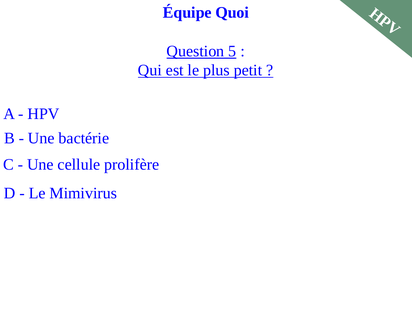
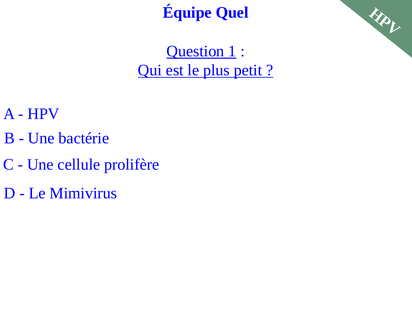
Quoi: Quoi -> Quel
5: 5 -> 1
